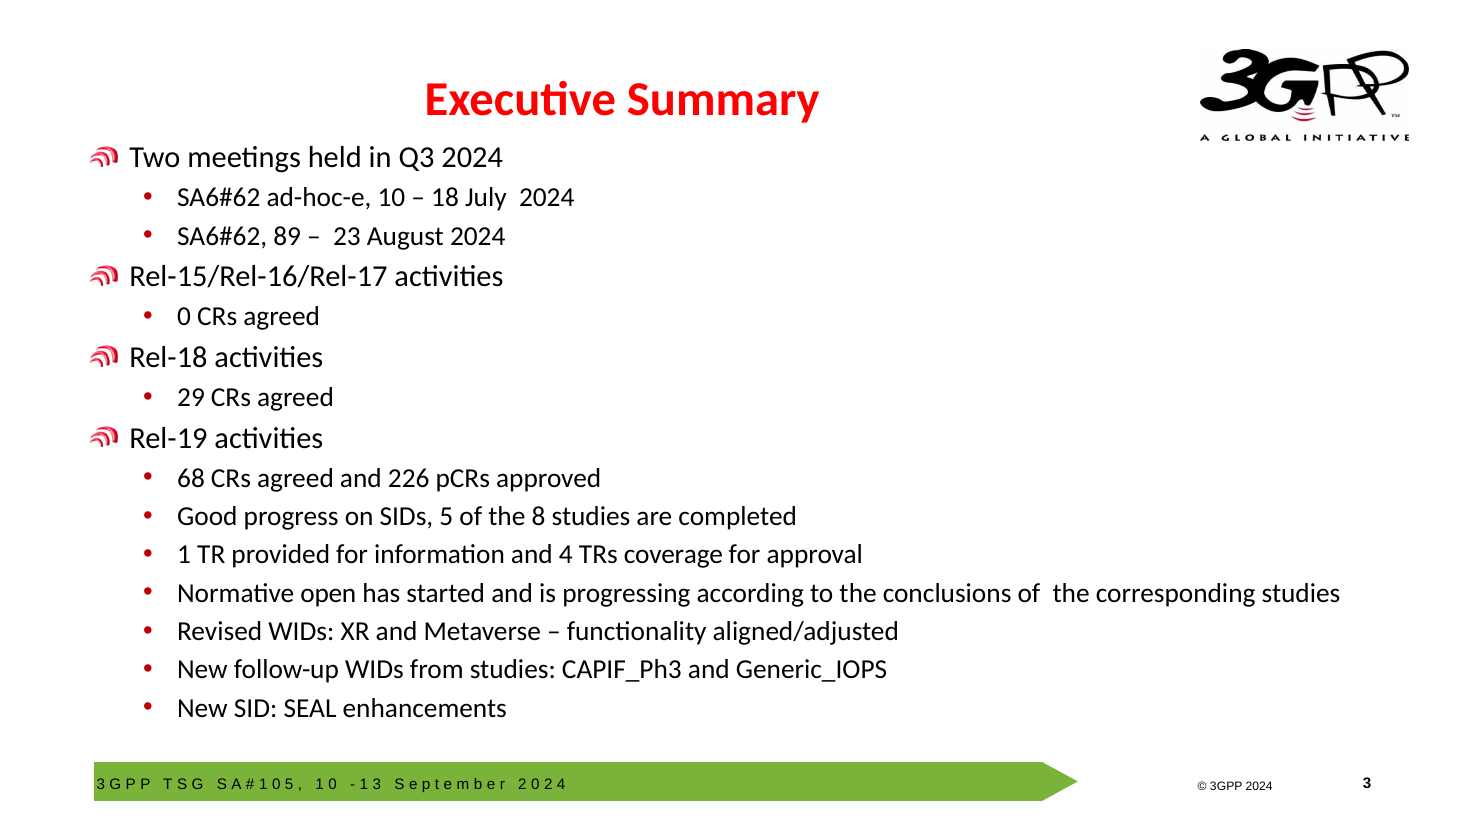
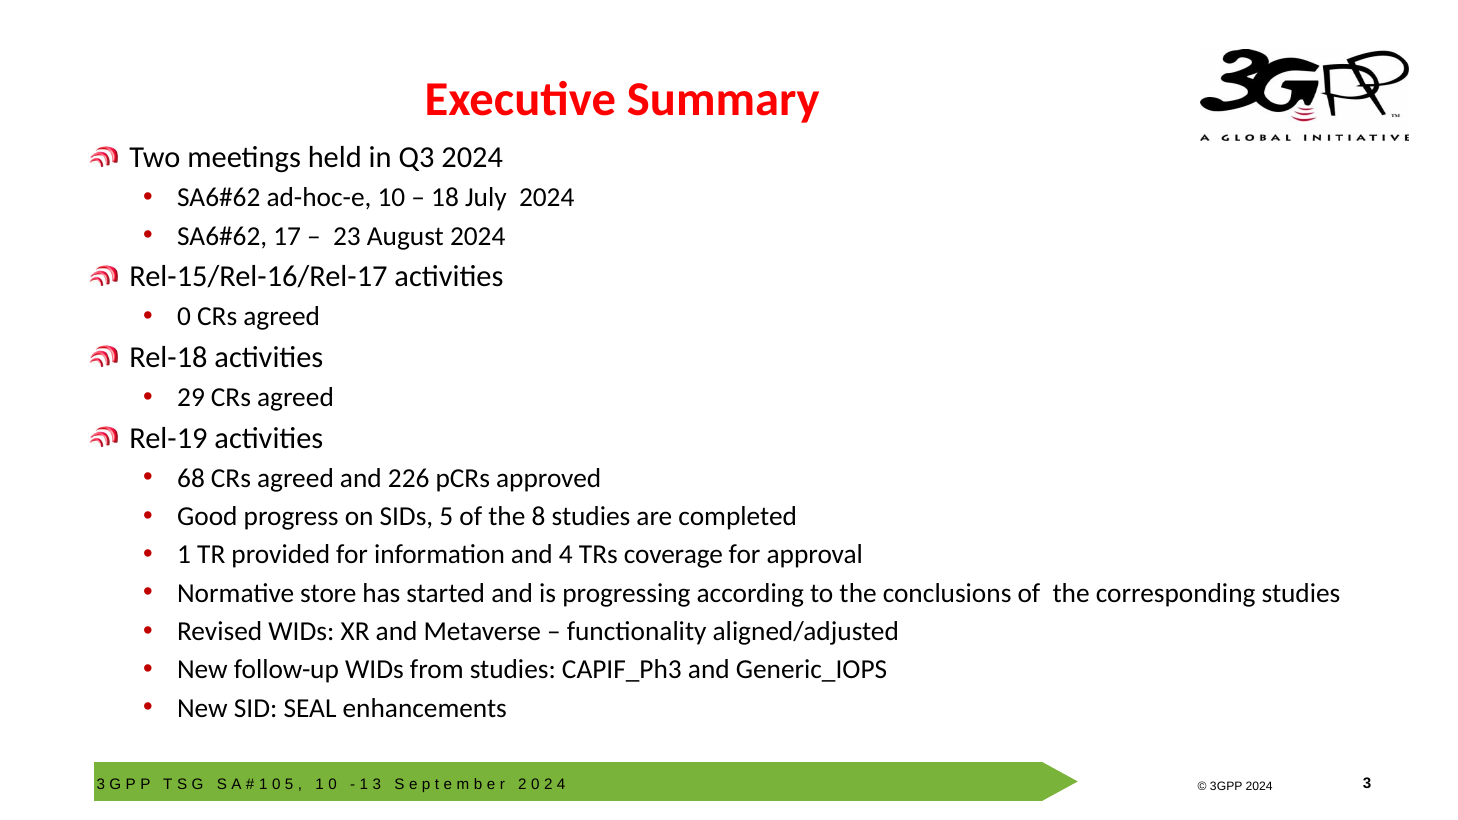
89: 89 -> 17
open: open -> store
